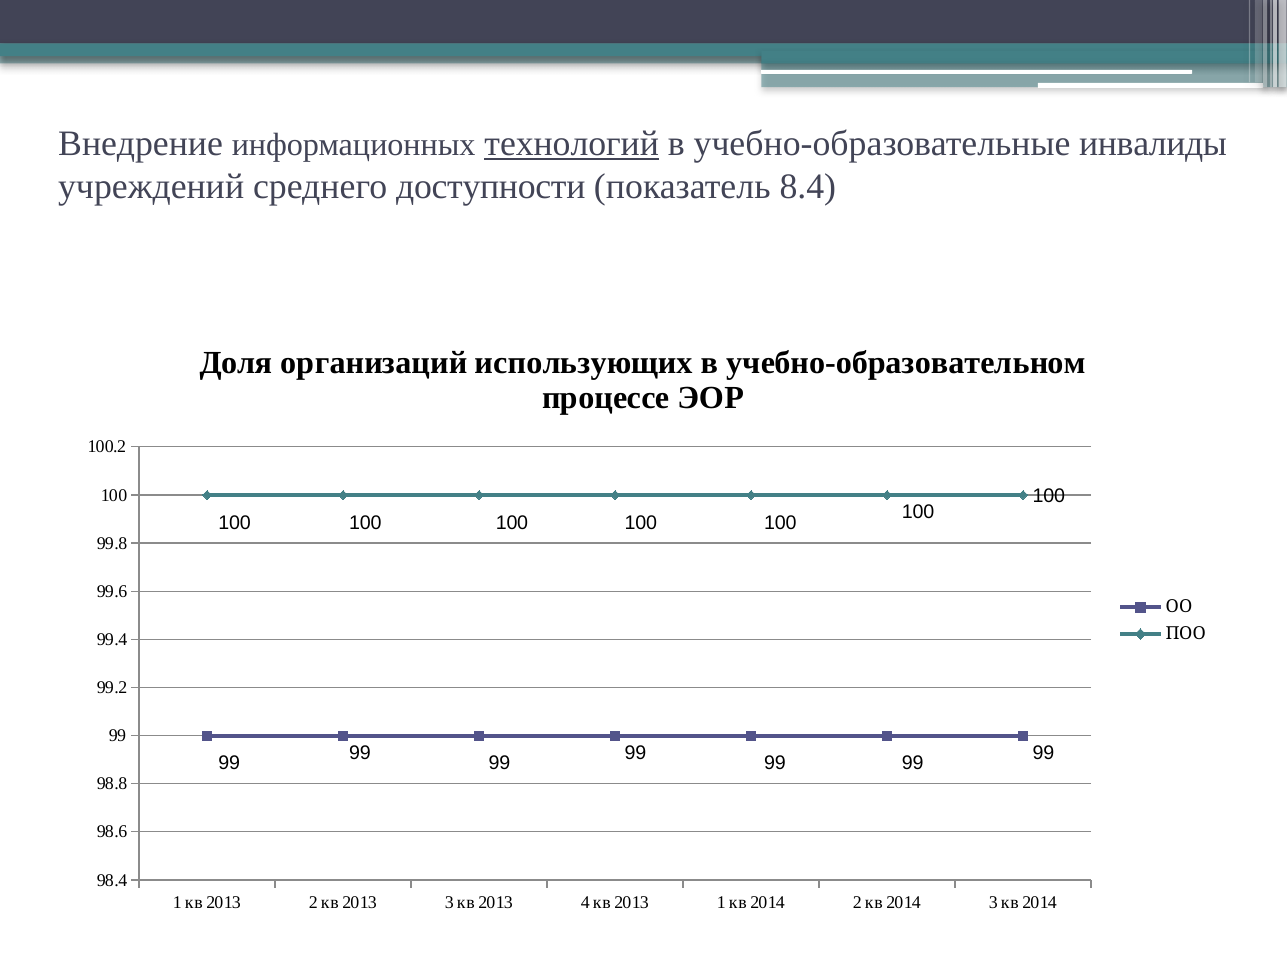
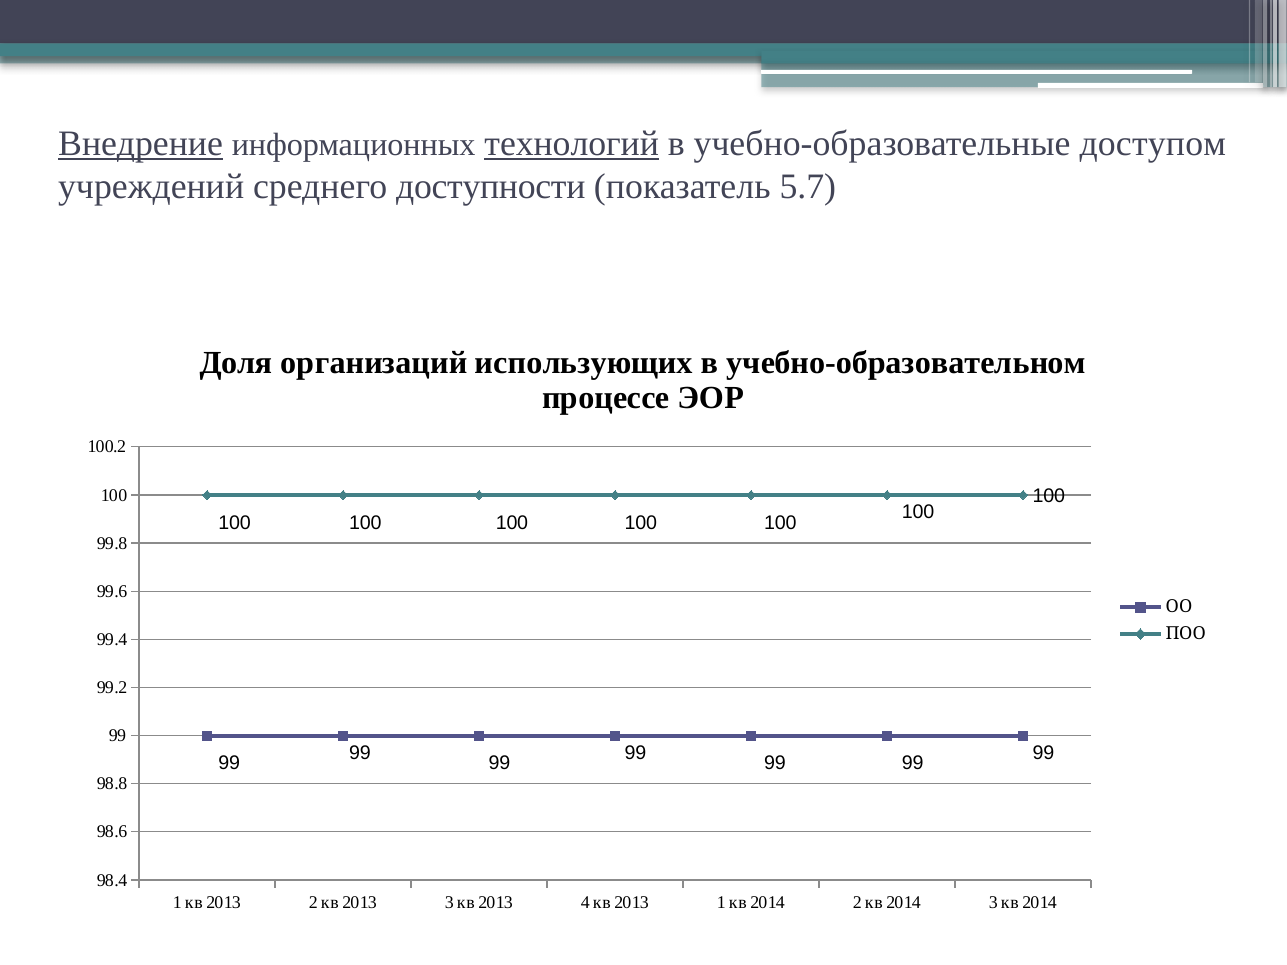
Внедрение underline: none -> present
инвалиды: инвалиды -> доступом
8.4: 8.4 -> 5.7
